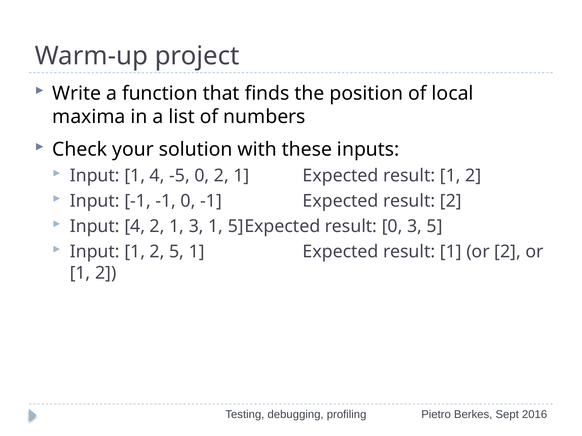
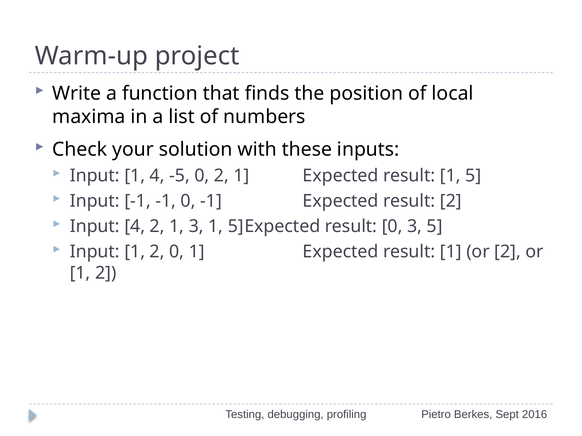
result 1 2: 2 -> 5
2 5: 5 -> 0
